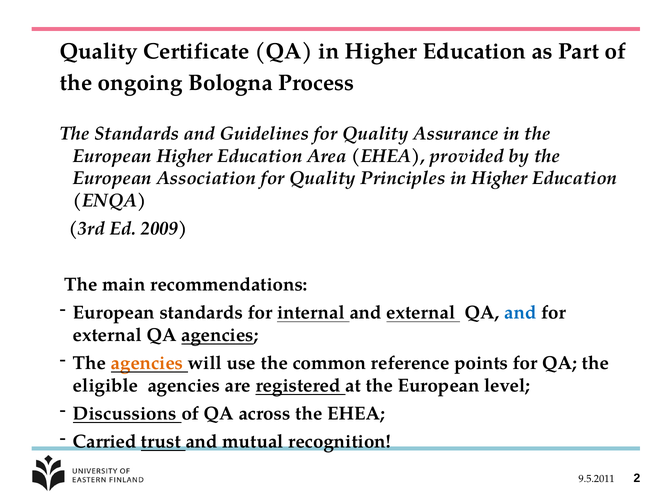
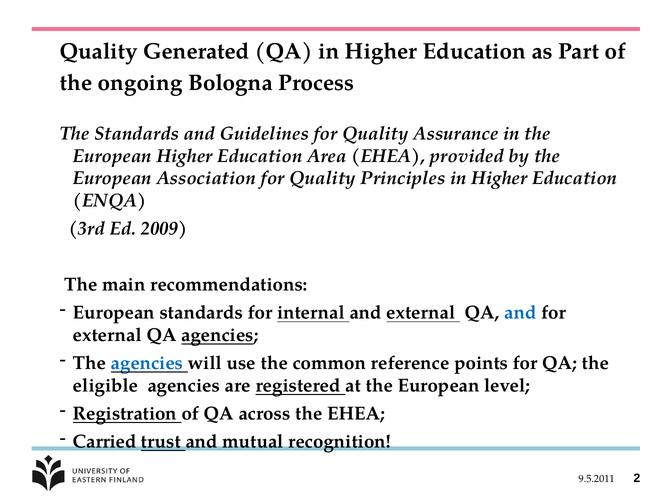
Certificate: Certificate -> Generated
agencies at (147, 363) colour: orange -> blue
Discussions: Discussions -> Registration
